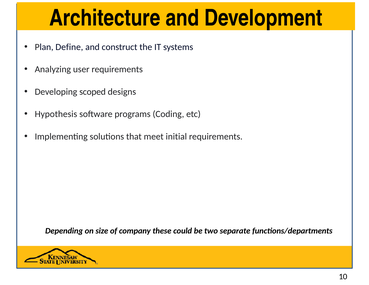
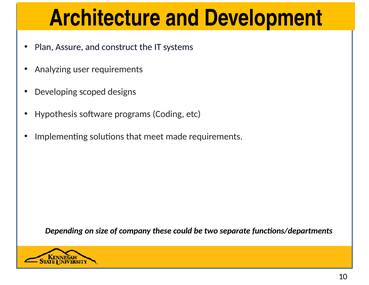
Define: Define -> Assure
initial: initial -> made
